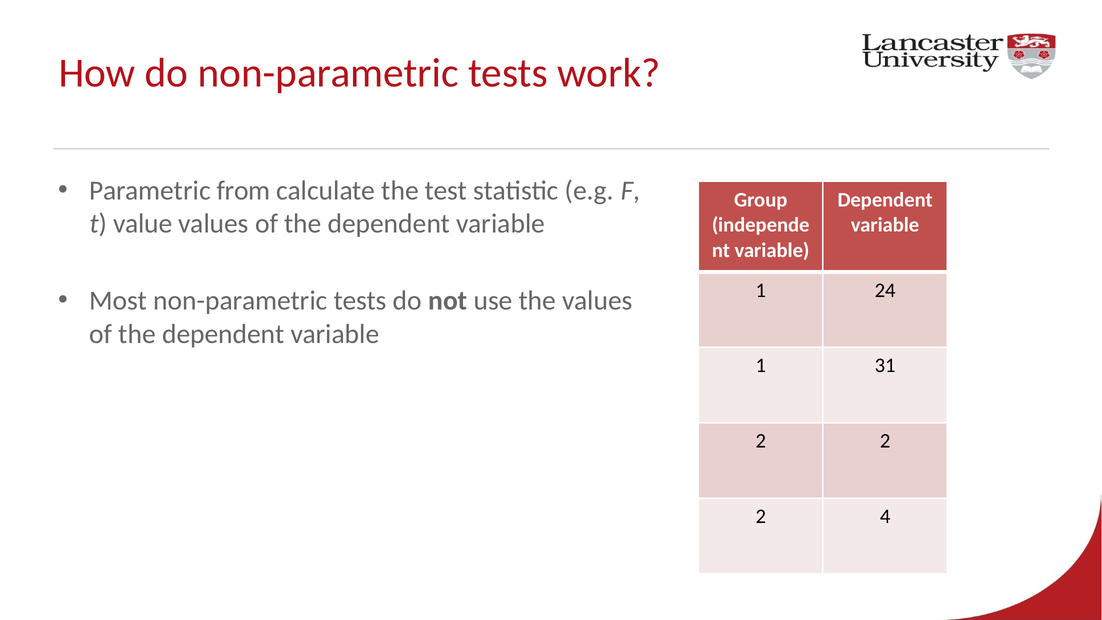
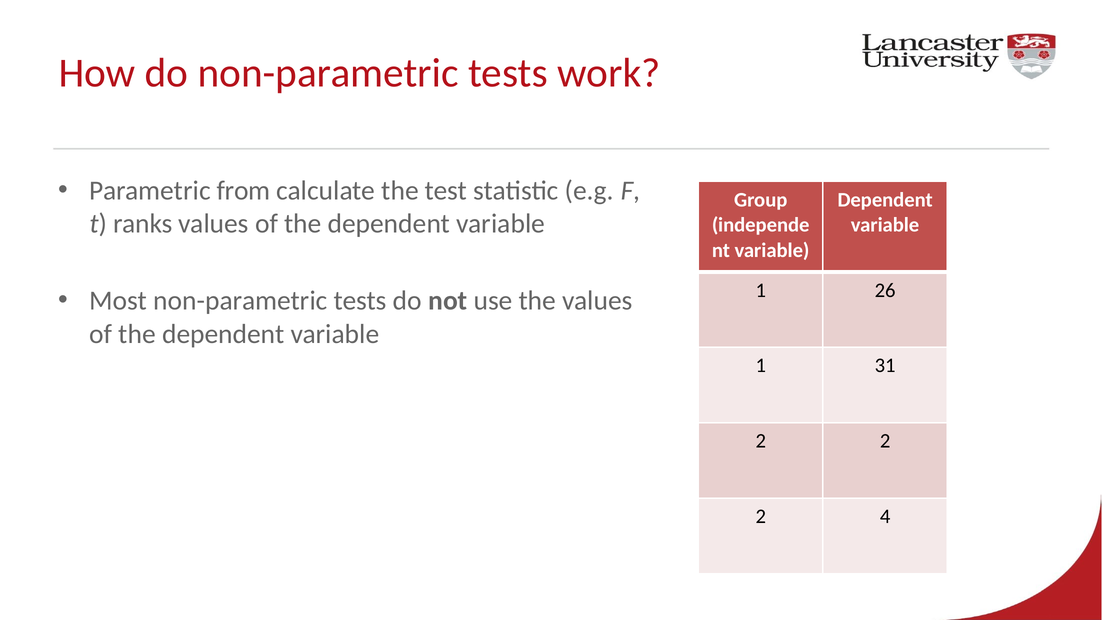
value: value -> ranks
24: 24 -> 26
